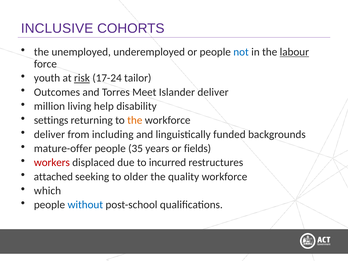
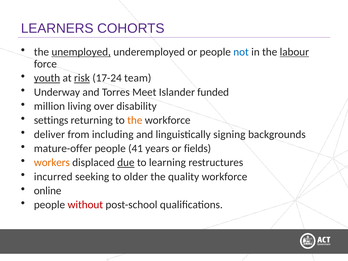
INCLUSIVE: INCLUSIVE -> LEARNERS
unemployed underline: none -> present
youth underline: none -> present
tailor: tailor -> team
Outcomes: Outcomes -> Underway
Islander deliver: deliver -> funded
help: help -> over
funded: funded -> signing
35: 35 -> 41
workers colour: red -> orange
due underline: none -> present
incurred: incurred -> learning
attached: attached -> incurred
which: which -> online
without colour: blue -> red
